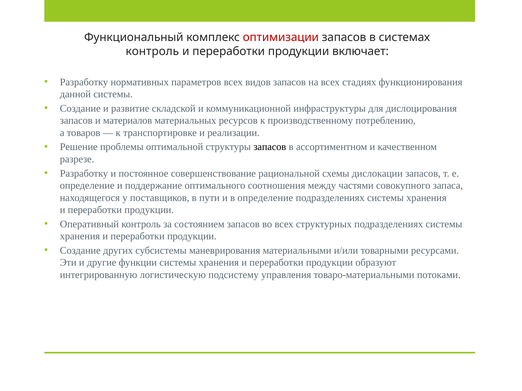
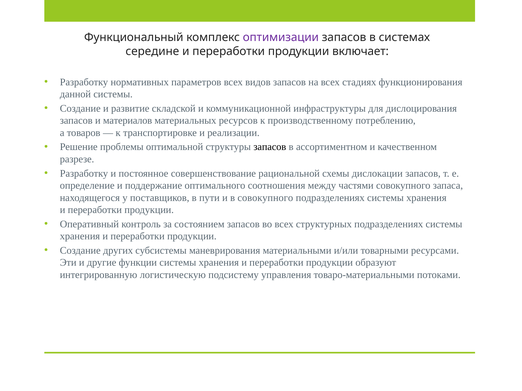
оптимизации colour: red -> purple
контроль at (152, 51): контроль -> середине
в определение: определение -> совокупного
